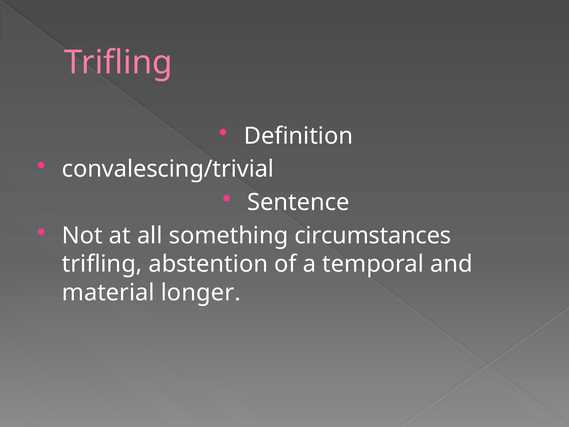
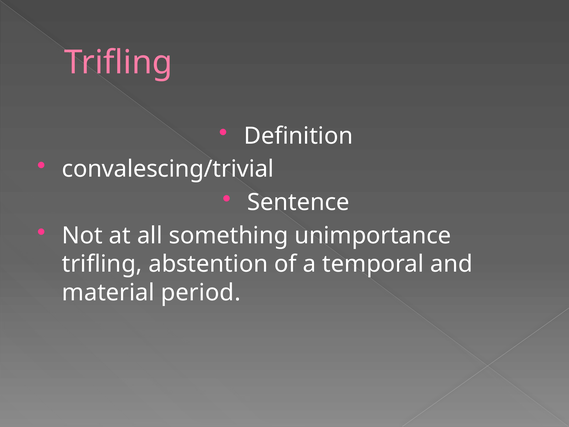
circumstances: circumstances -> unimportance
longer: longer -> period
